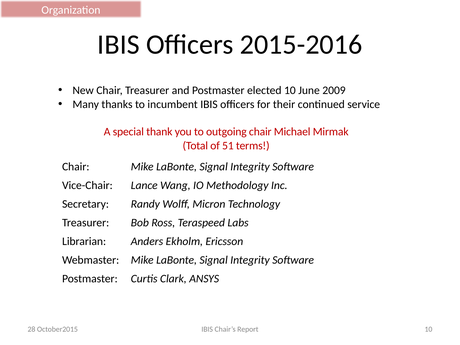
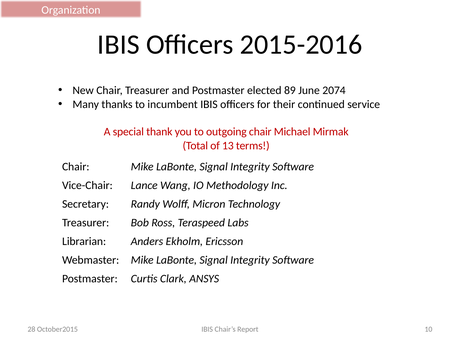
elected 10: 10 -> 89
2009: 2009 -> 2074
51: 51 -> 13
